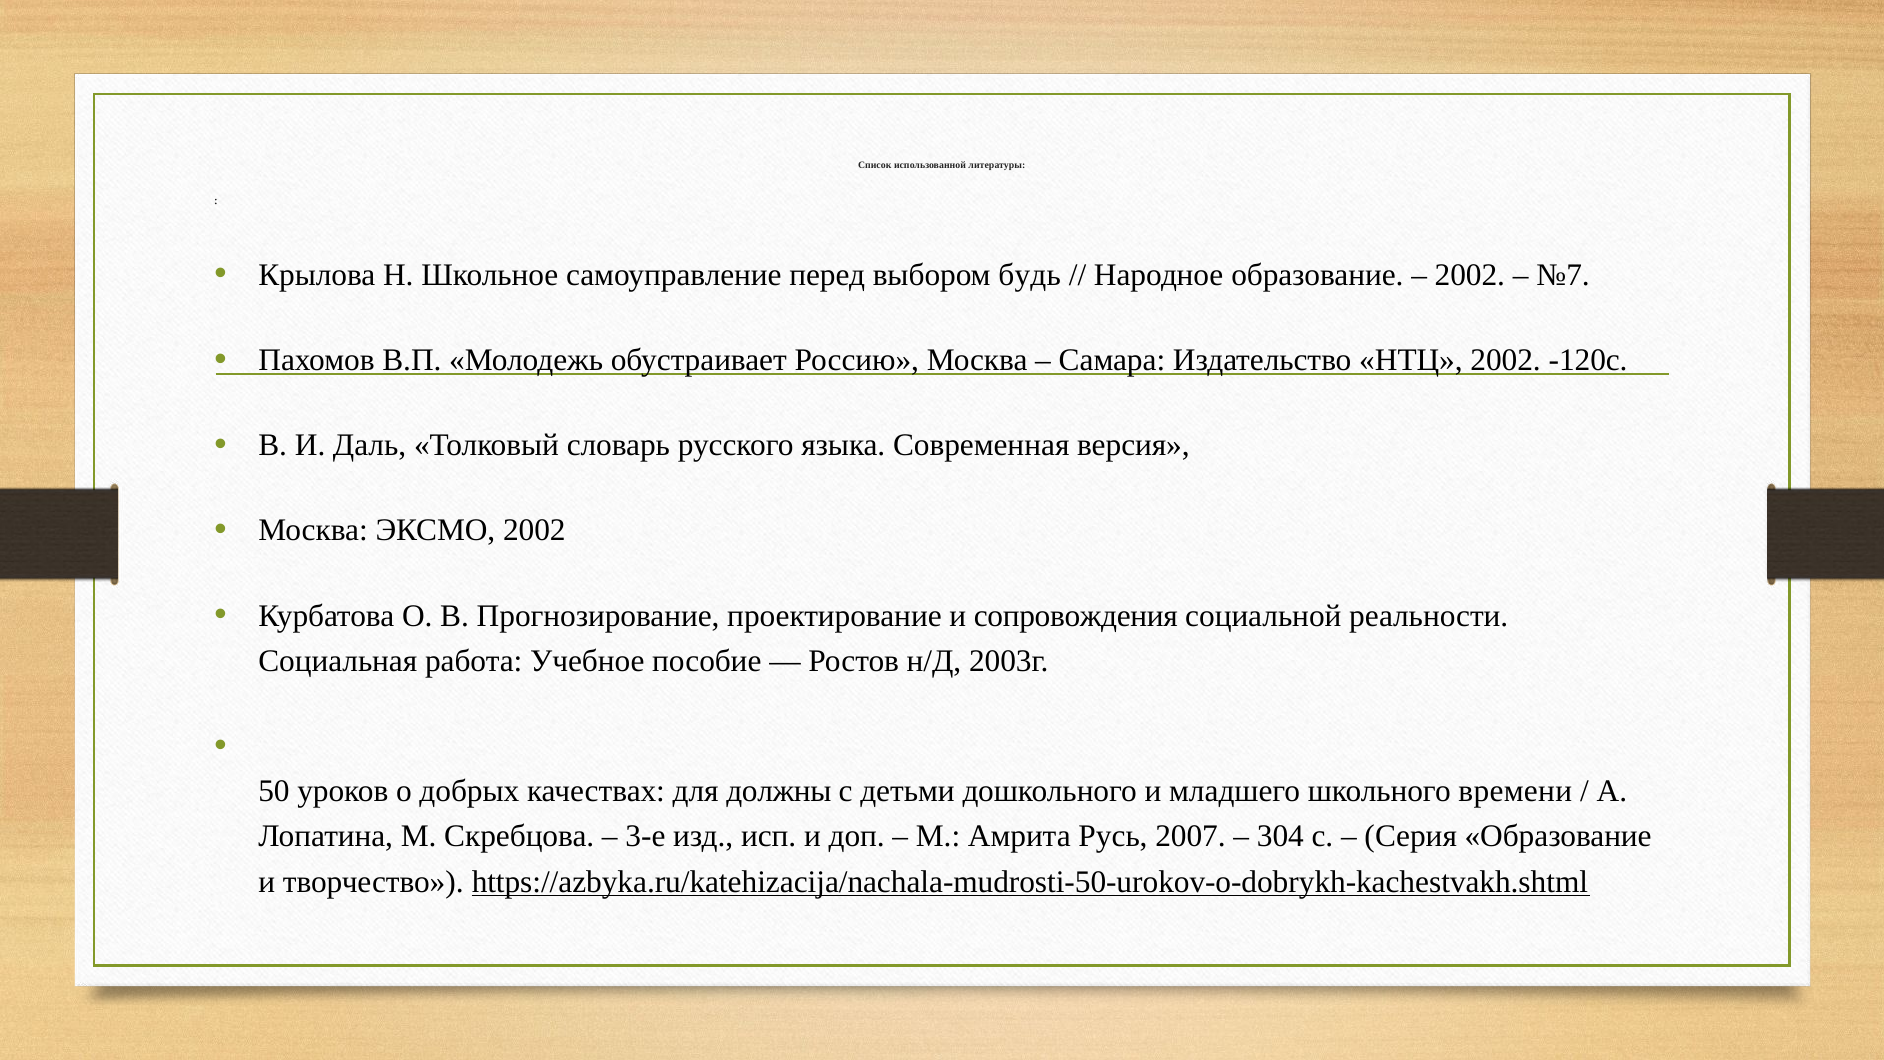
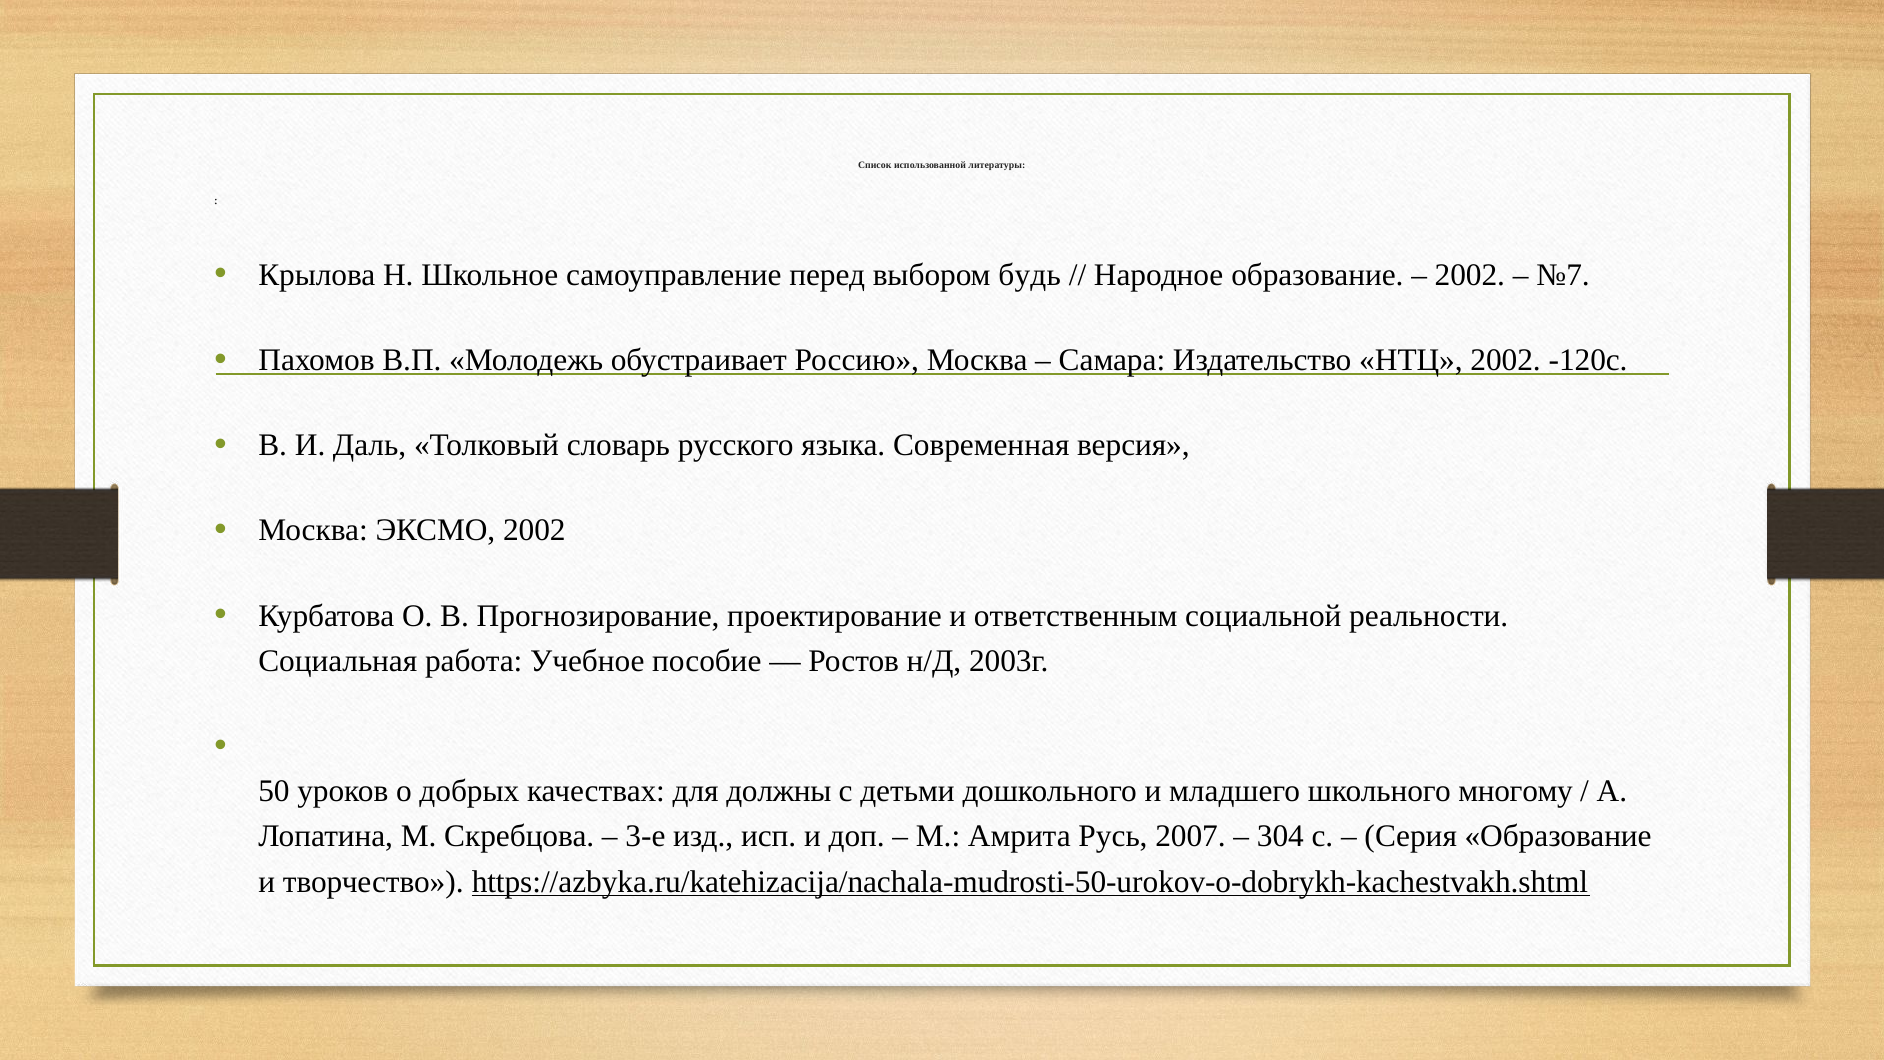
сопровождения: сопровождения -> ответственным
времени: времени -> многому
